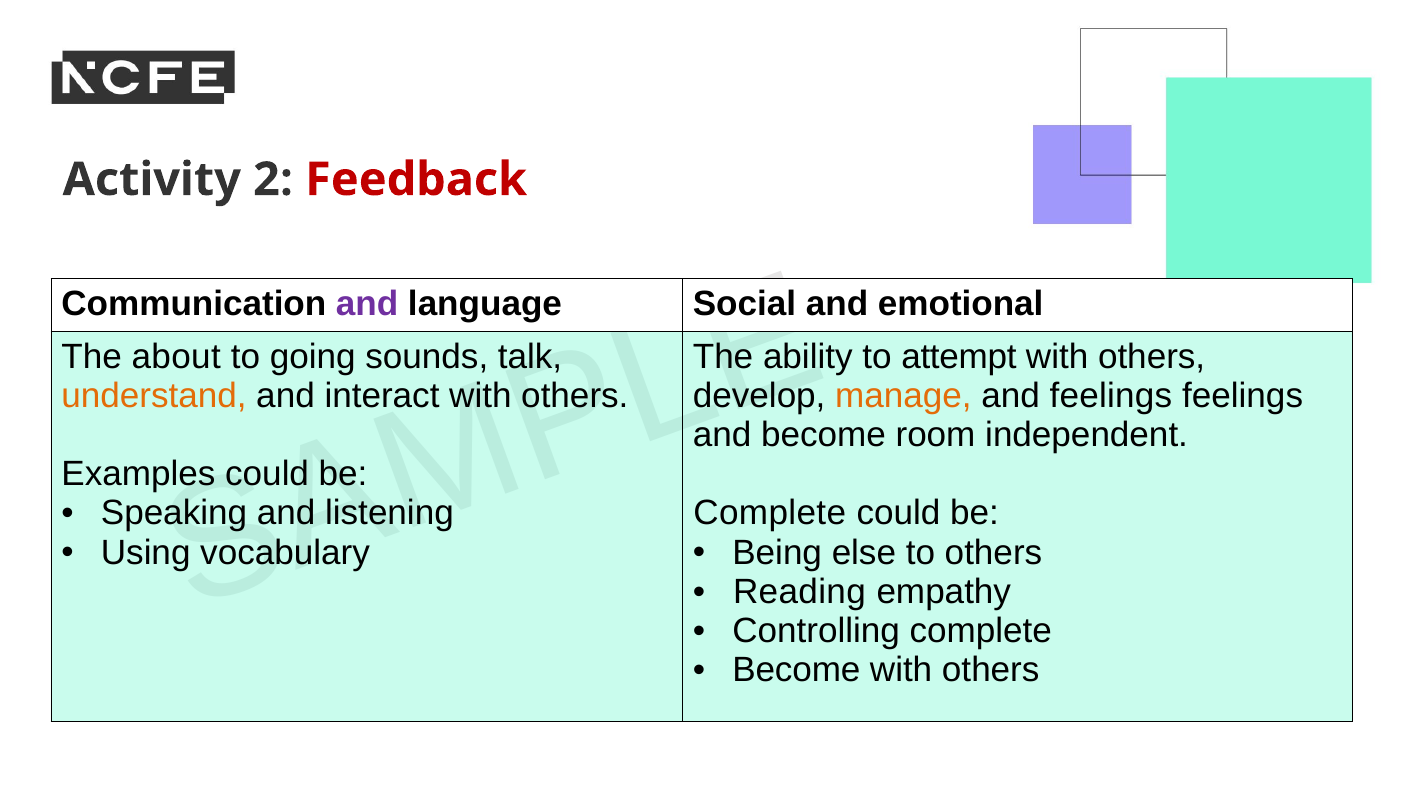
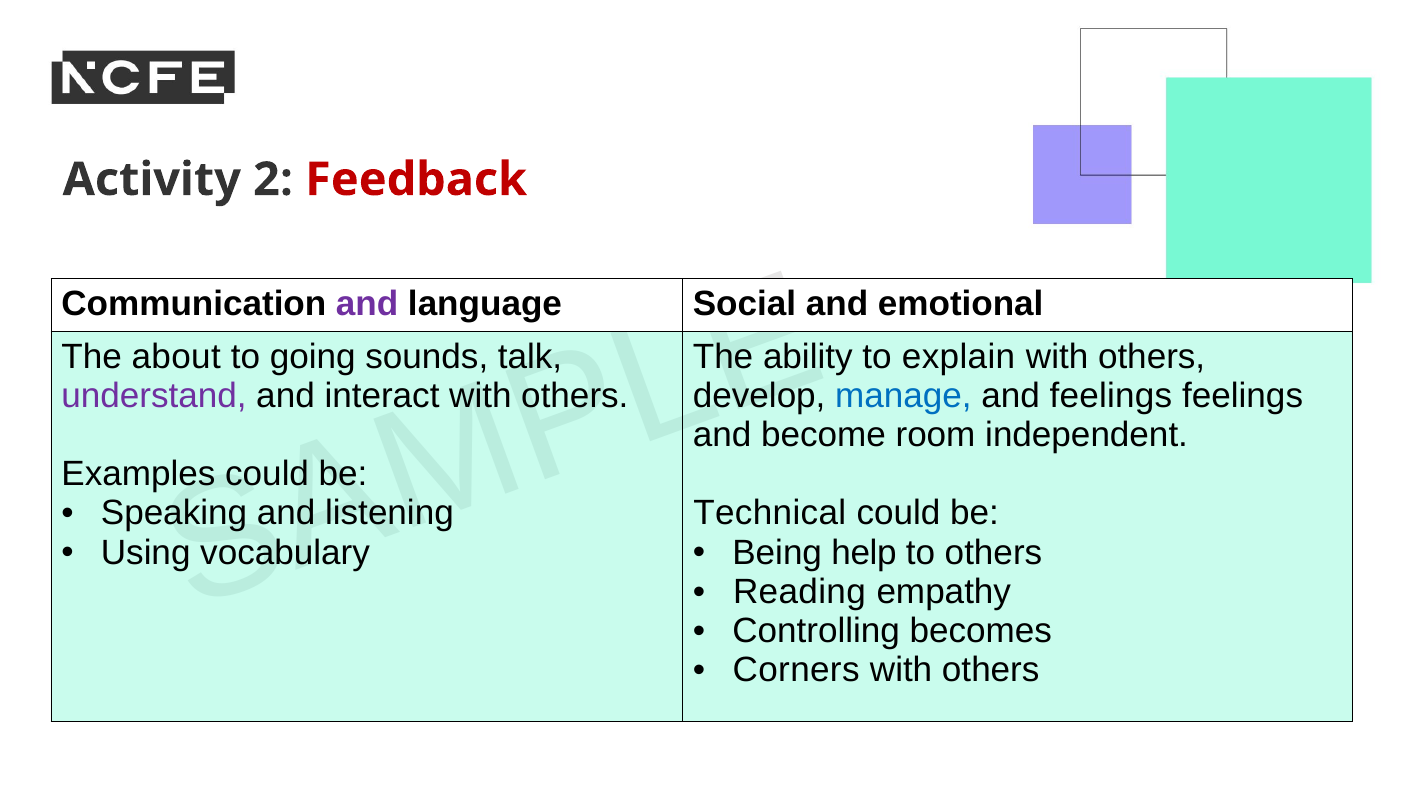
attempt: attempt -> explain
understand colour: orange -> purple
manage colour: orange -> blue
Complete at (770, 513): Complete -> Technical
else: else -> help
Controlling complete: complete -> becomes
Become at (796, 670): Become -> Corners
